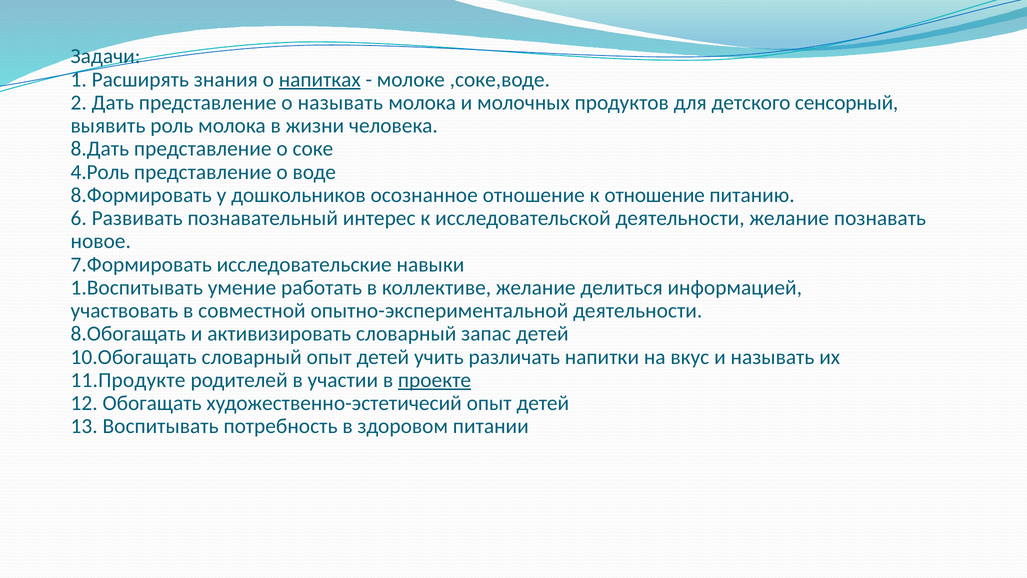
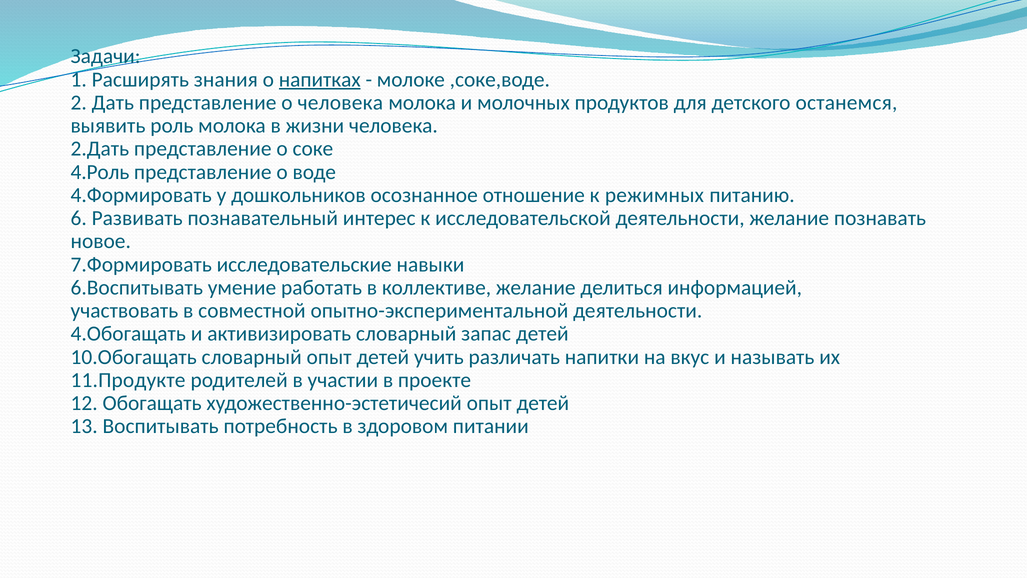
о называть: называть -> человека
сенсорный: сенсорный -> останемся
8.Дать: 8.Дать -> 2.Дать
8.Формировать: 8.Формировать -> 4.Формировать
к отношение: отношение -> режимных
1.Воспитывать: 1.Воспитывать -> 6.Воспитывать
8.Обогащать: 8.Обогащать -> 4.Обогащать
проекте underline: present -> none
